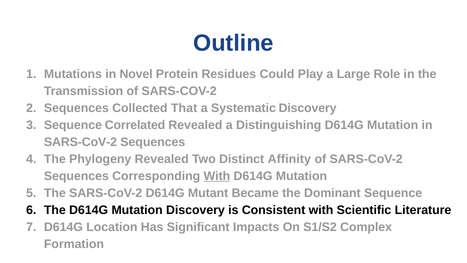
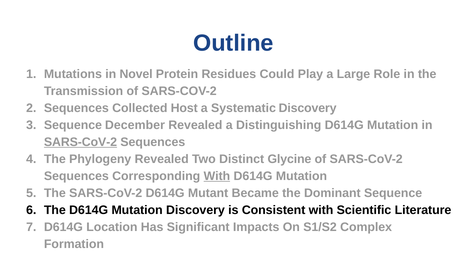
That: That -> Host
Correlated: Correlated -> December
SARS-CoV-2 at (81, 142) underline: none -> present
Affinity: Affinity -> Glycine
